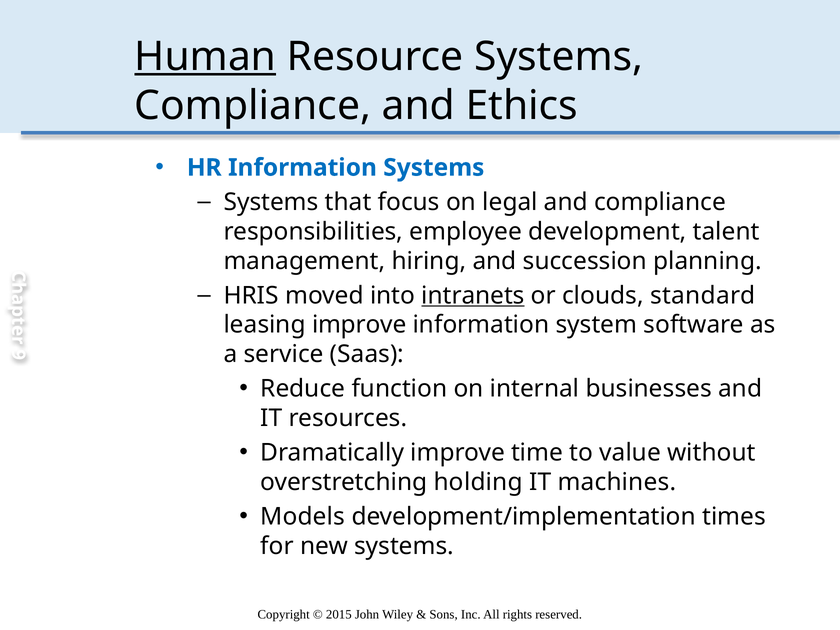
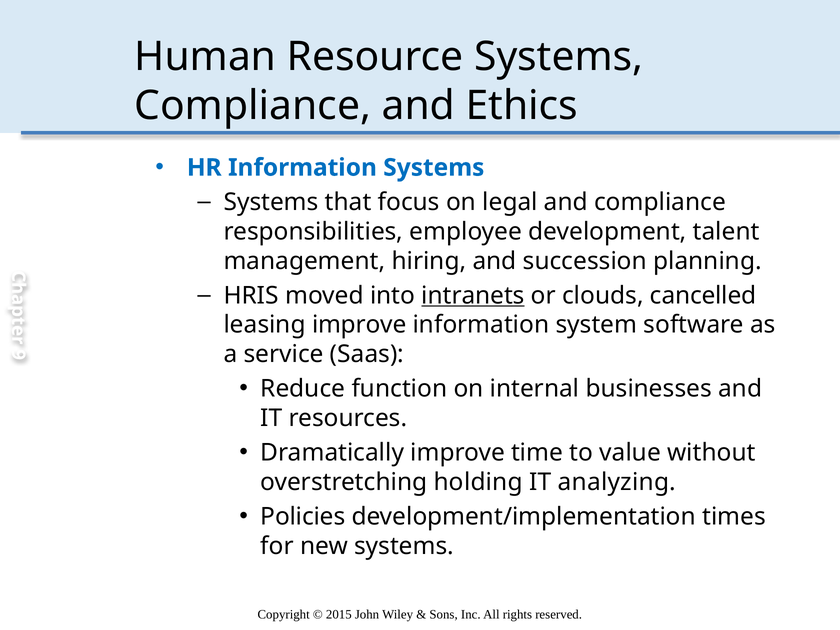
Human underline: present -> none
standard: standard -> cancelled
machines: machines -> analyzing
Models: Models -> Policies
